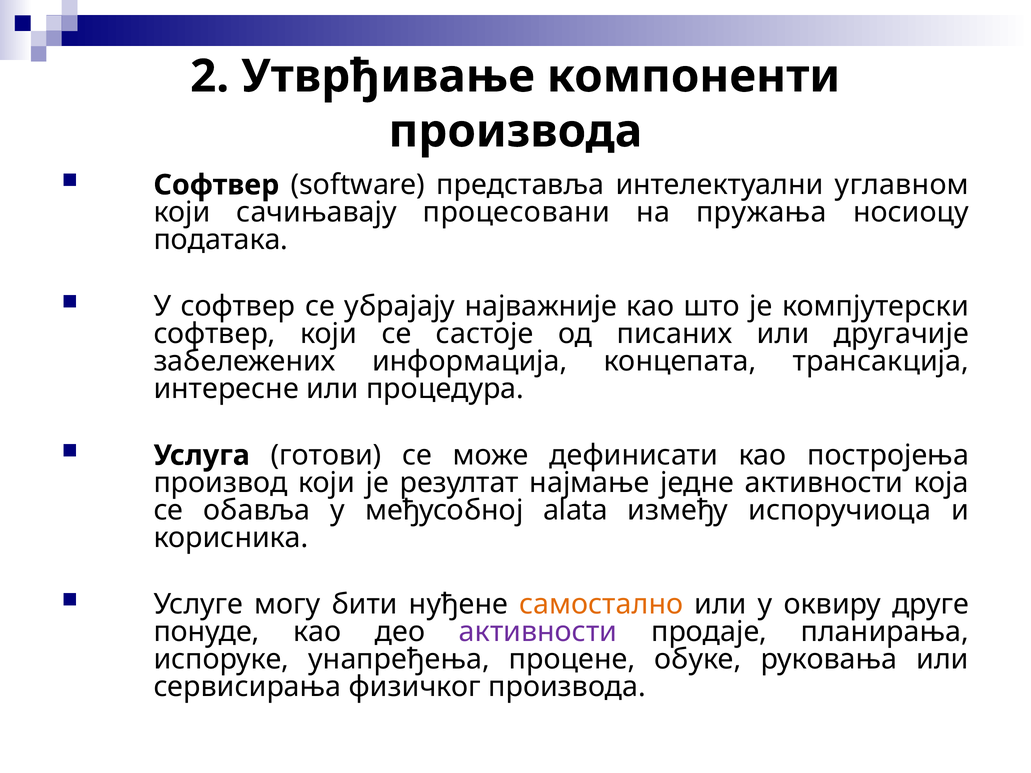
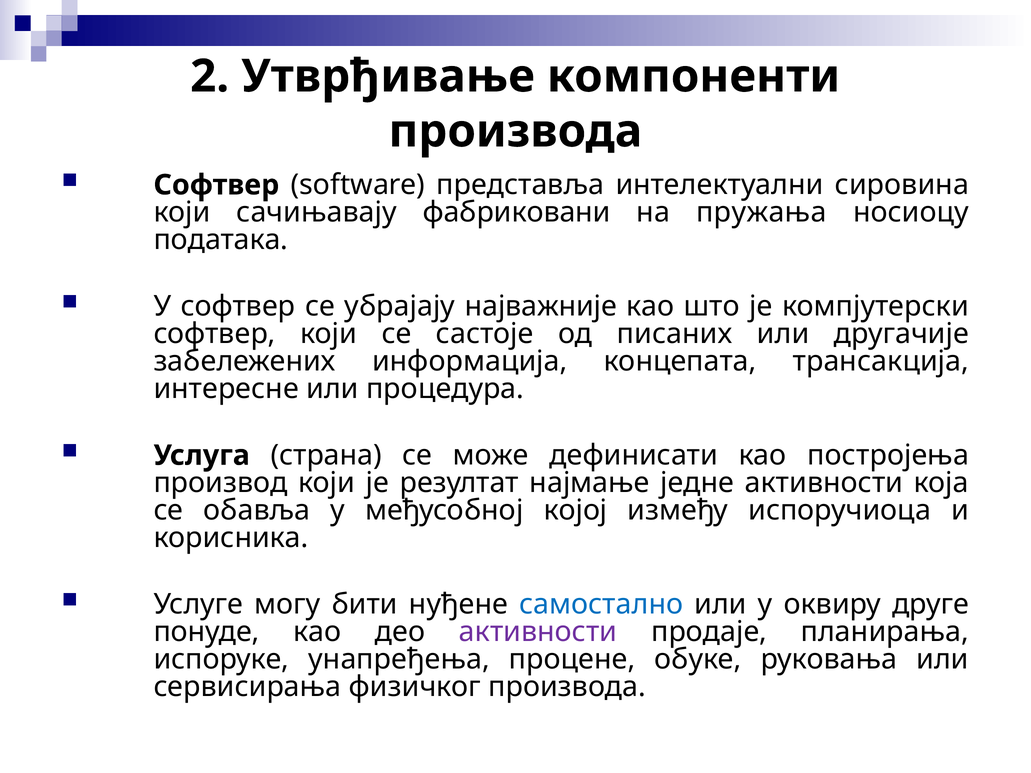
углавном: углавном -> сировина
процесoвани: процесoвани -> фабриковани
готови: готови -> страна
alata: alata -> којој
самостално colour: orange -> blue
